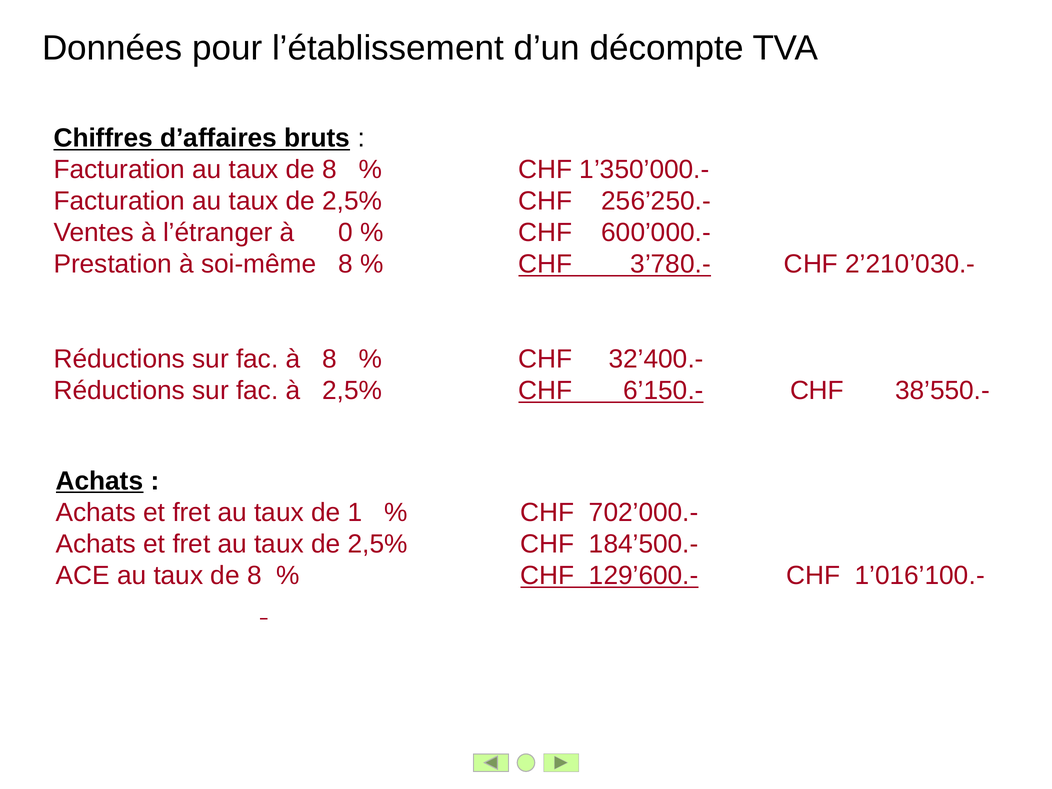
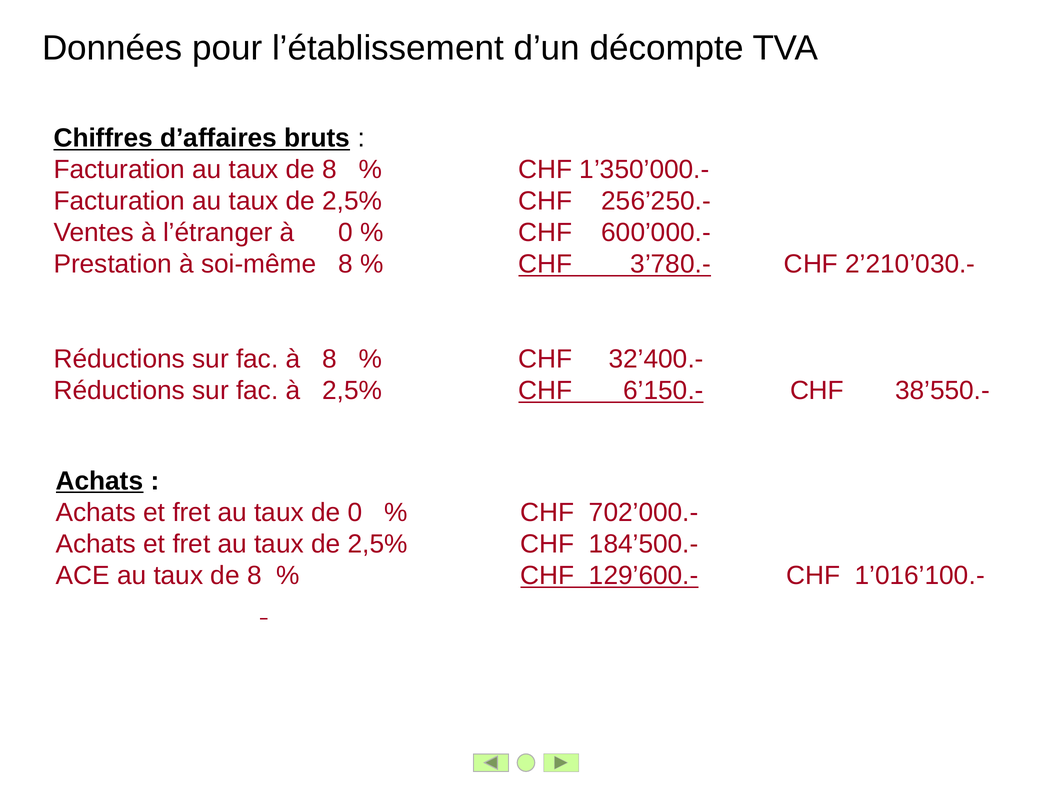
de 1: 1 -> 0
